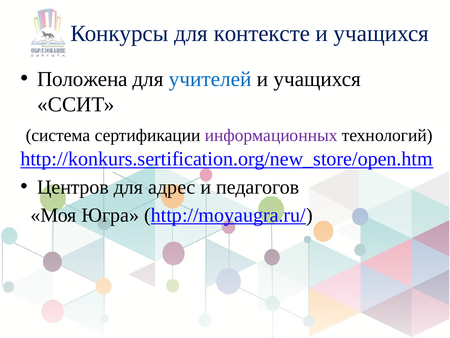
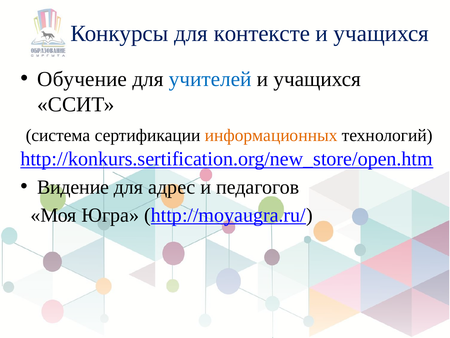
Положена: Положена -> Обучение
информационных colour: purple -> orange
Центров: Центров -> Видение
